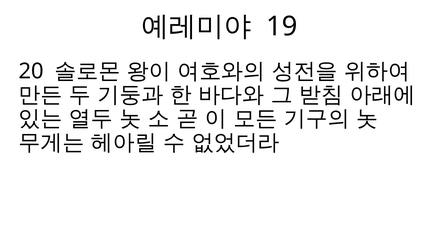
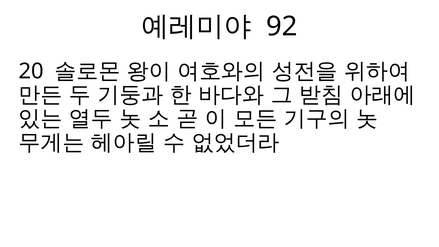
19: 19 -> 92
